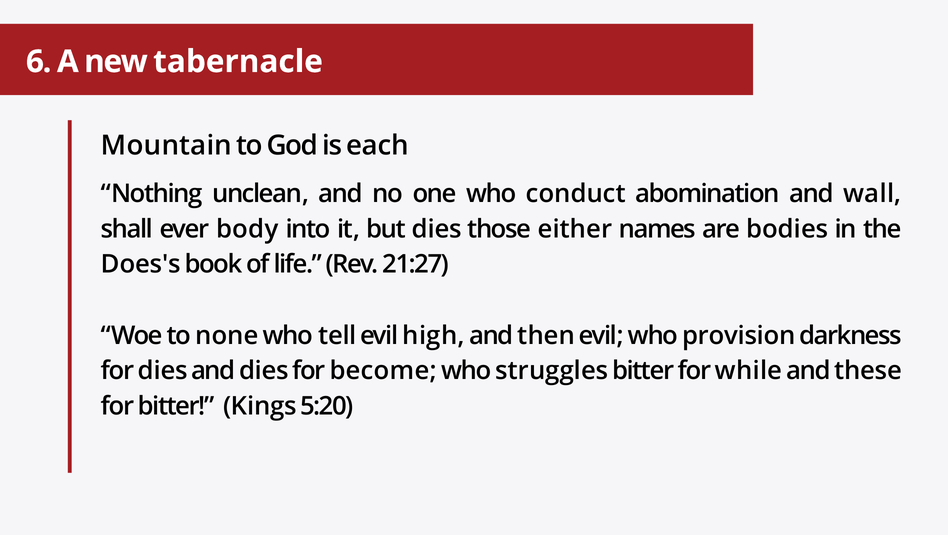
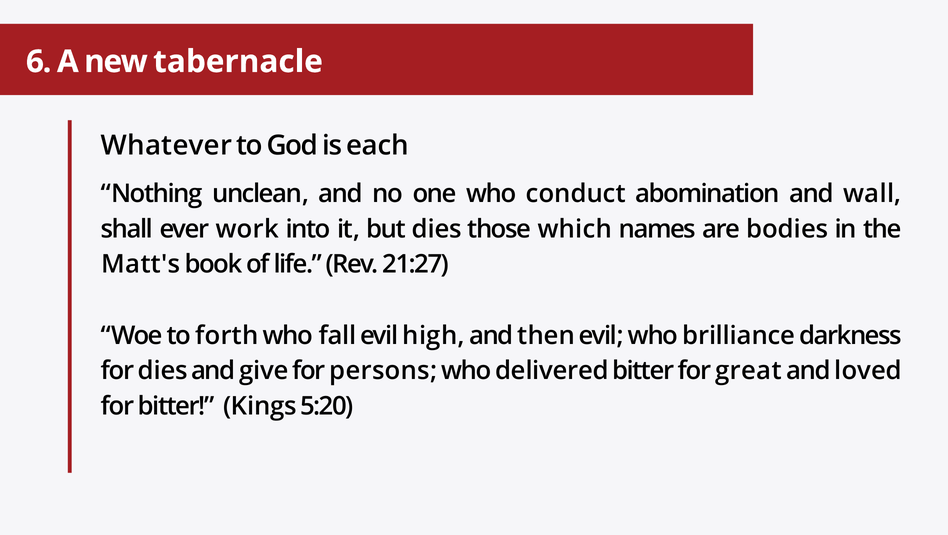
Mountain: Mountain -> Whatever
body: body -> work
either: either -> which
Does's: Does's -> Matt's
none: none -> forth
tell: tell -> fall
provision: provision -> brilliance
and dies: dies -> give
become: become -> persons
struggles: struggles -> delivered
while: while -> great
these: these -> loved
